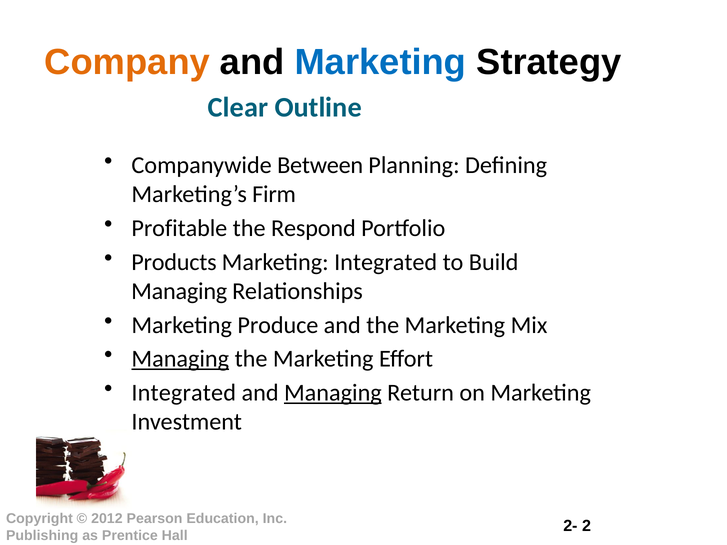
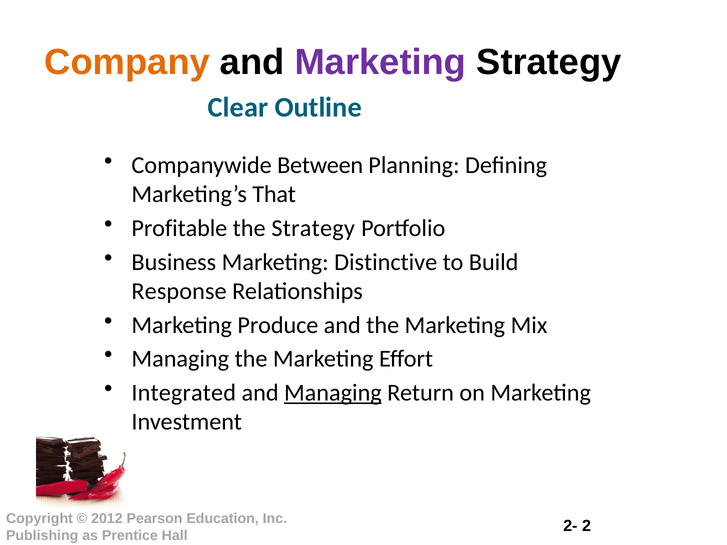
Marketing at (380, 63) colour: blue -> purple
Firm: Firm -> That
the Respond: Respond -> Strategy
Products: Products -> Business
Marketing Integrated: Integrated -> Distinctive
Managing at (179, 291): Managing -> Response
Managing at (180, 359) underline: present -> none
